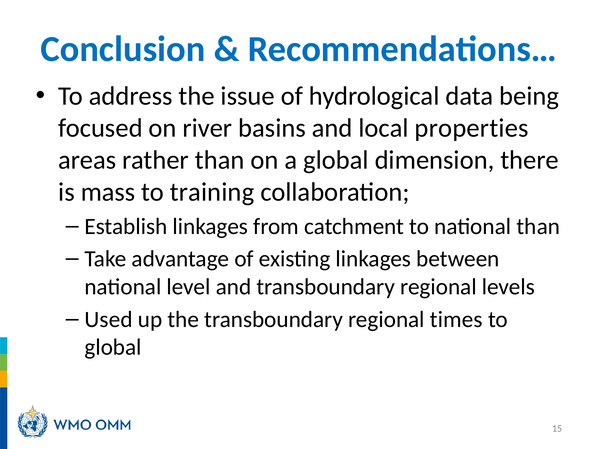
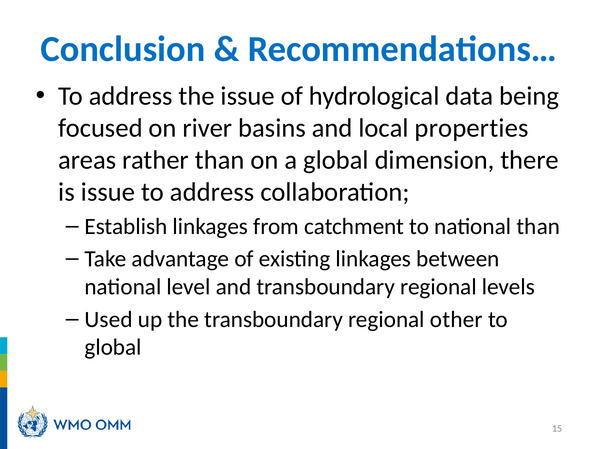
is mass: mass -> issue
training at (212, 192): training -> address
times: times -> other
